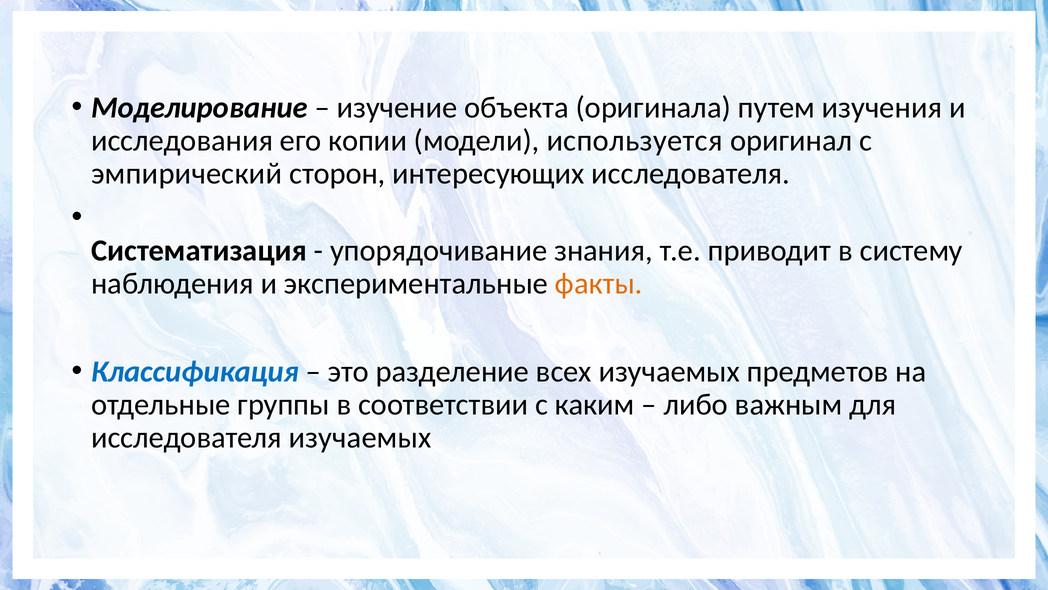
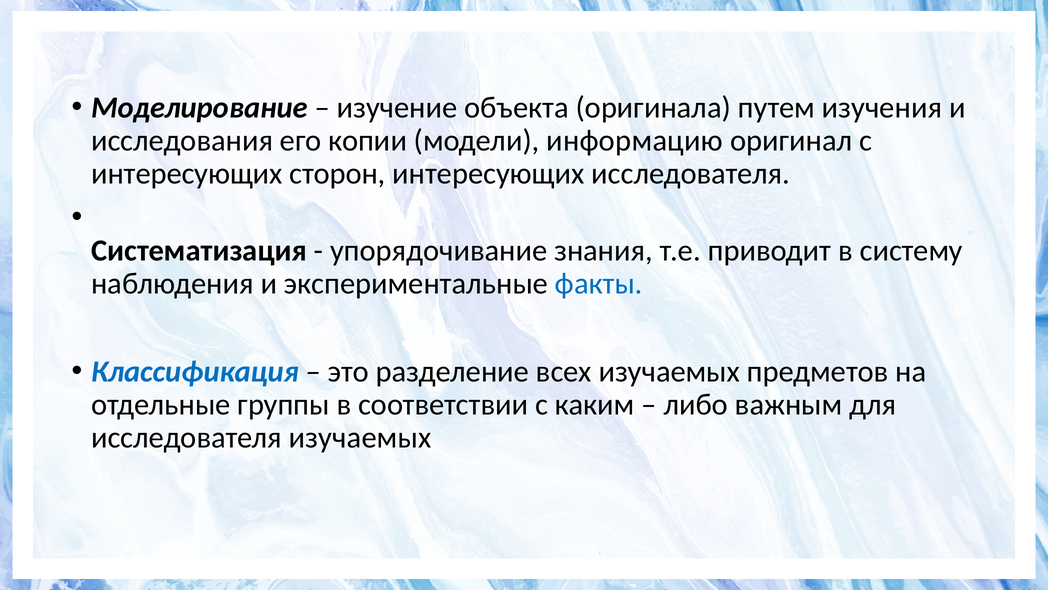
используется: используется -> информацию
эмпирический at (187, 173): эмпирический -> интересующих
факты colour: orange -> blue
